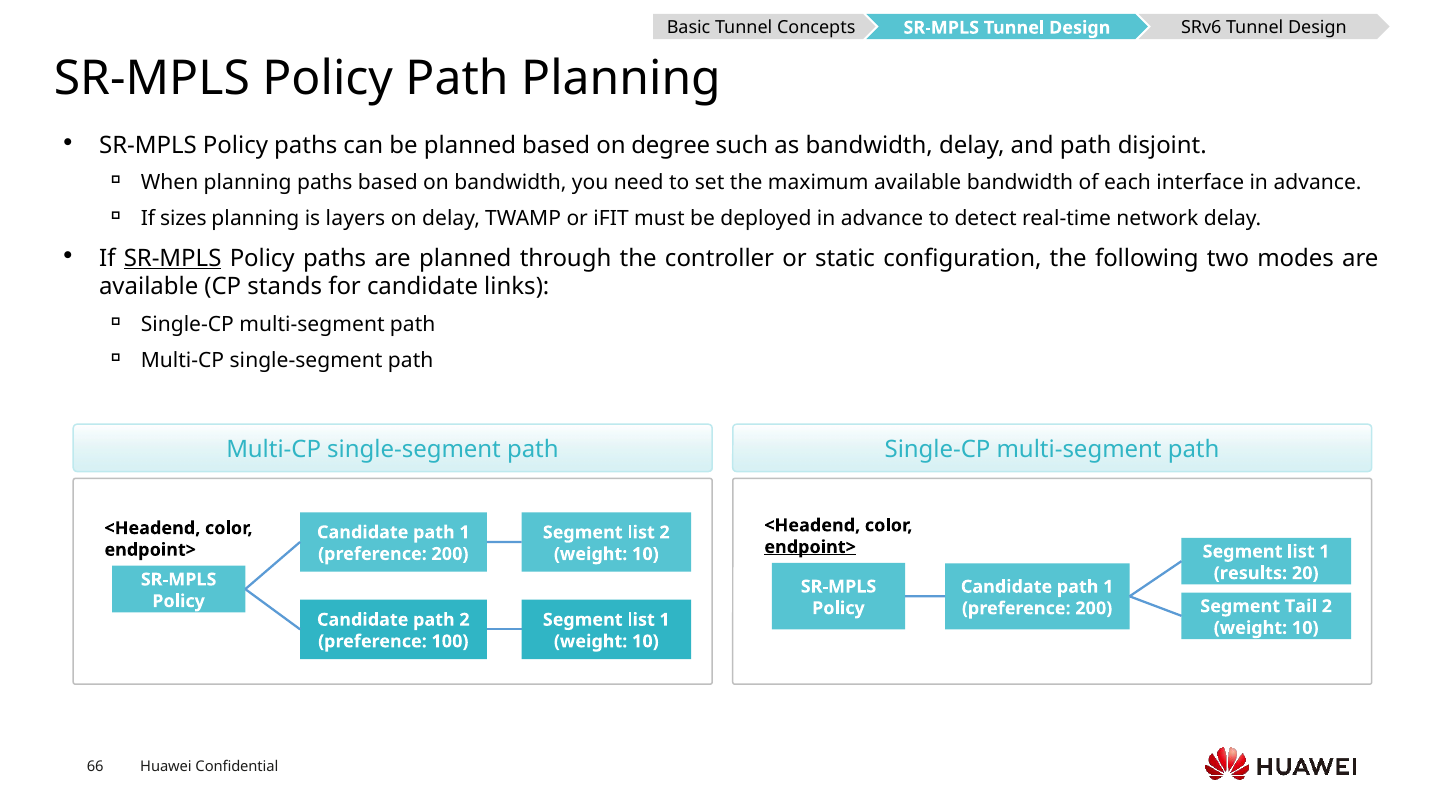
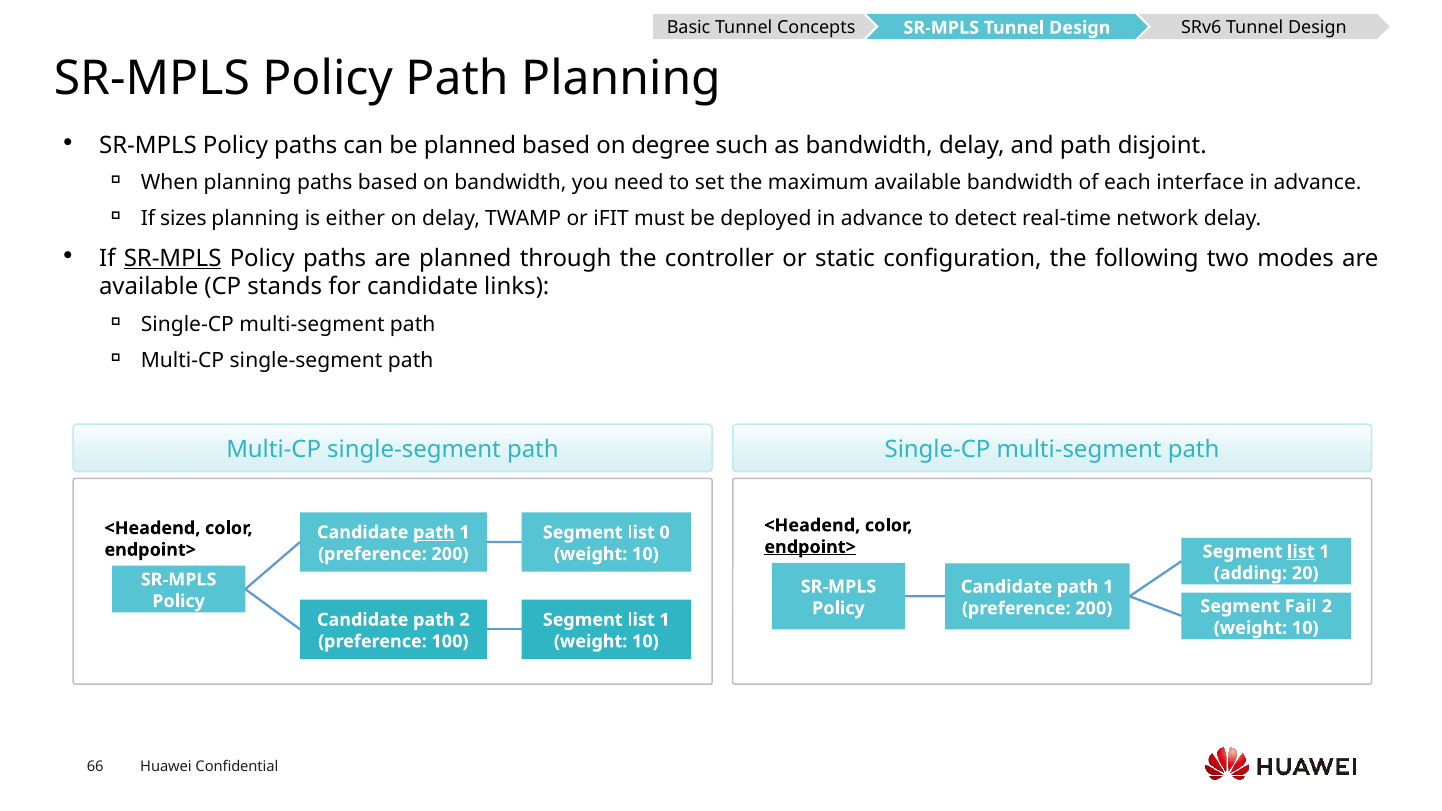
layers: layers -> either
path at (434, 532) underline: none -> present
list 2: 2 -> 0
list at (1301, 552) underline: none -> present
results: results -> adding
Tail: Tail -> Fail
